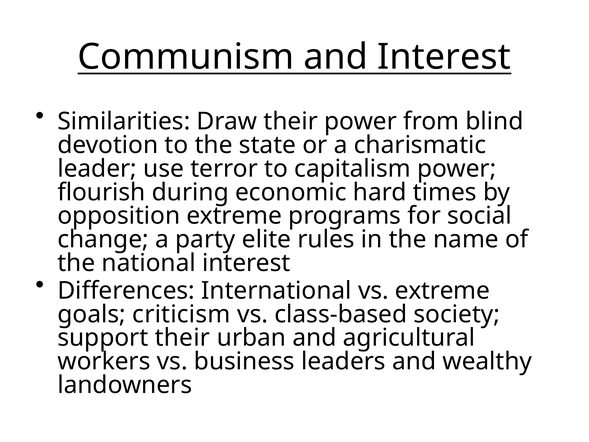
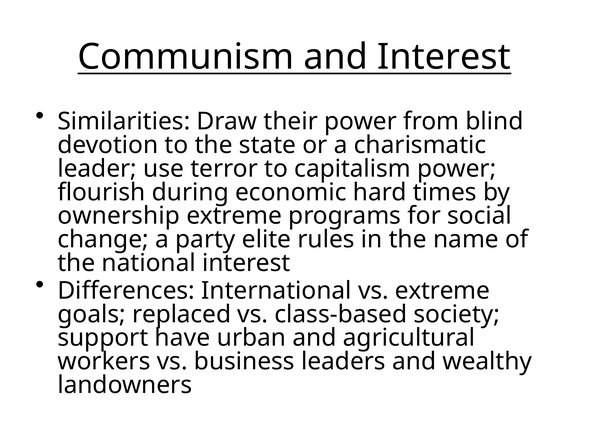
opposition: opposition -> ownership
criticism: criticism -> replaced
support their: their -> have
